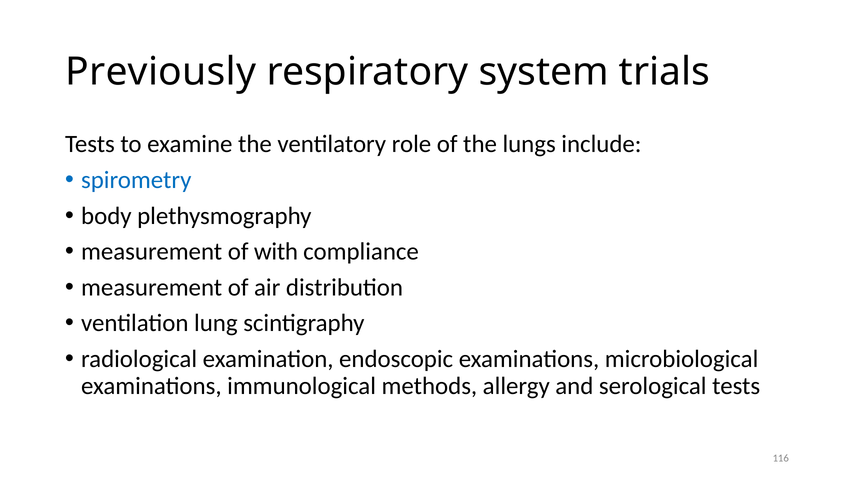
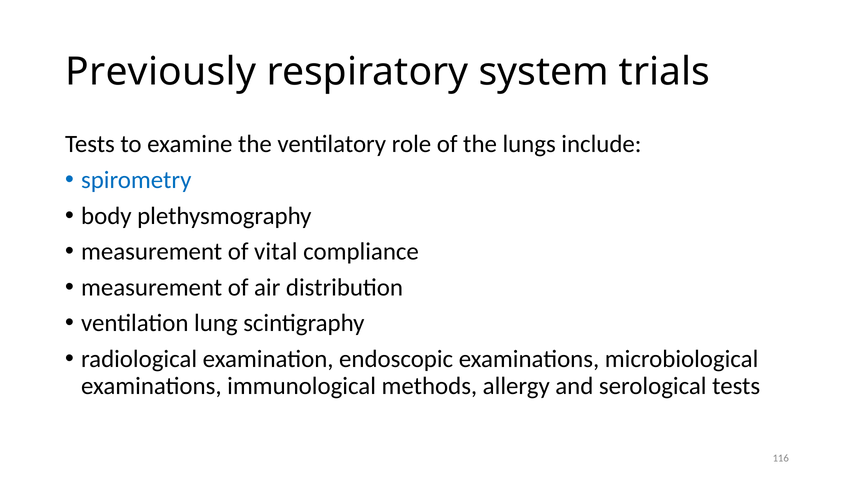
with: with -> vital
